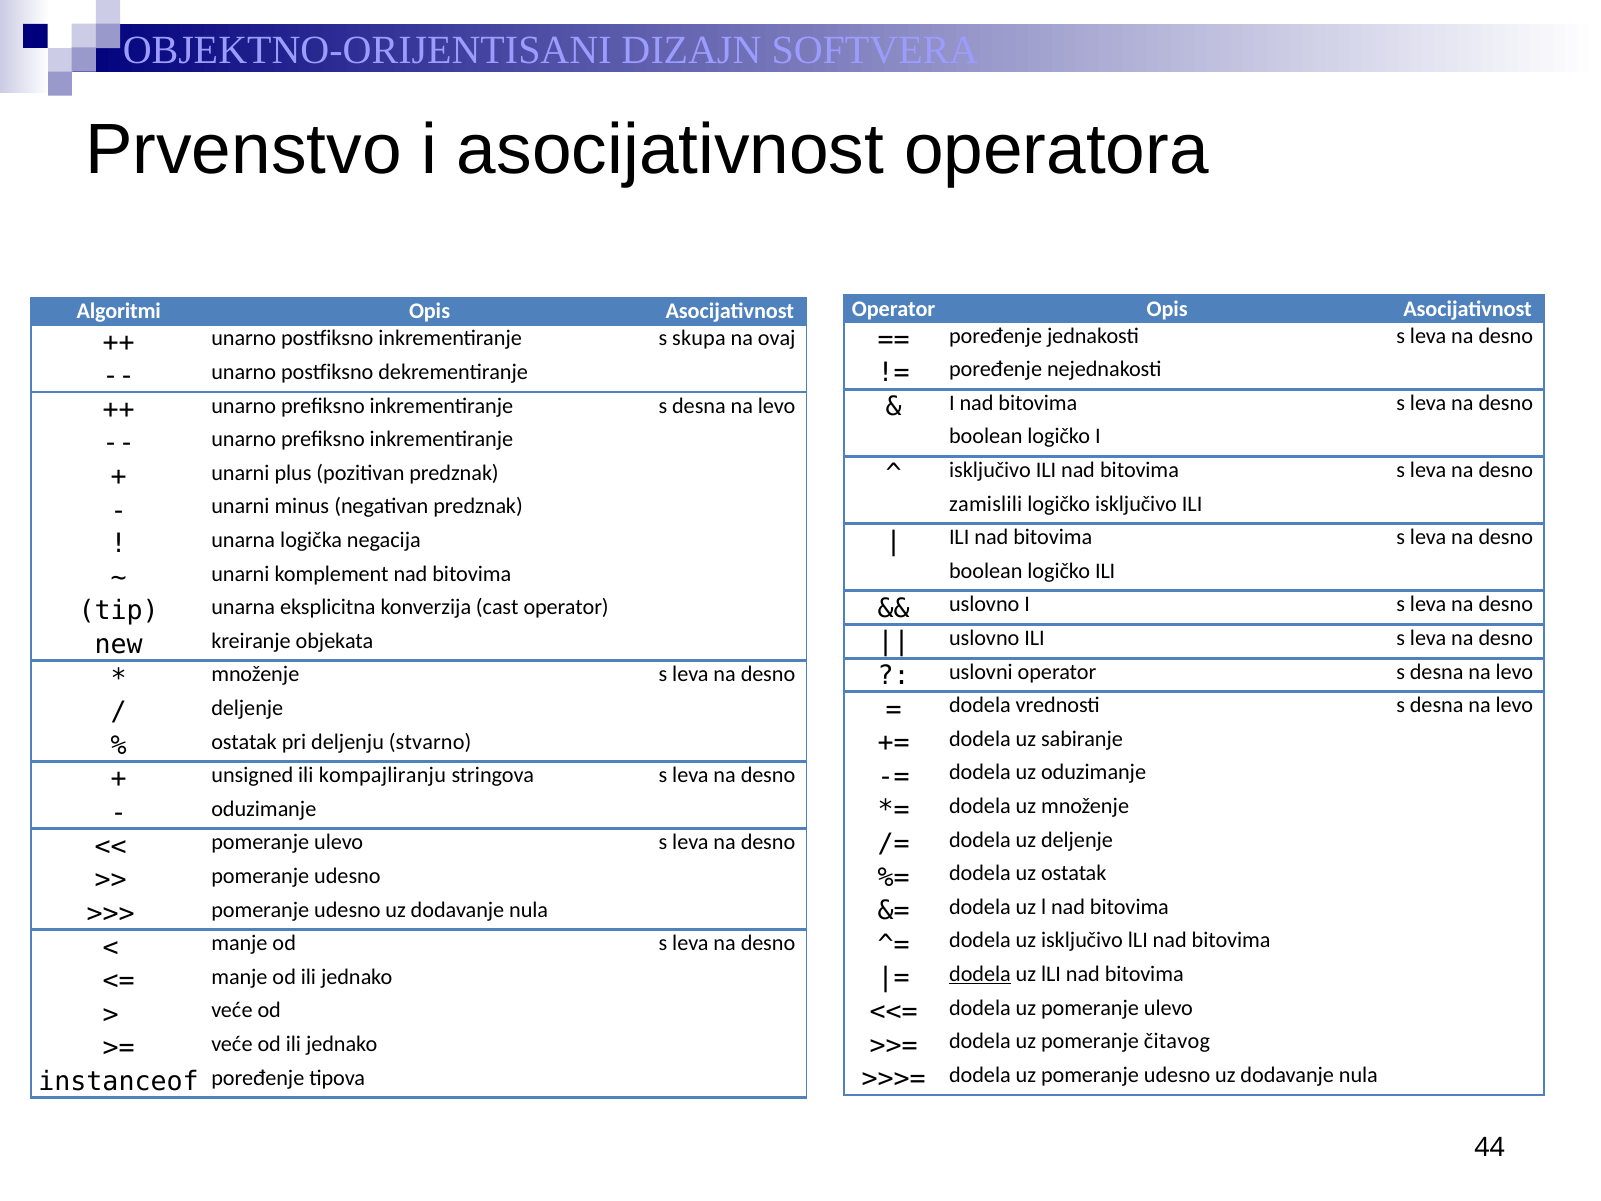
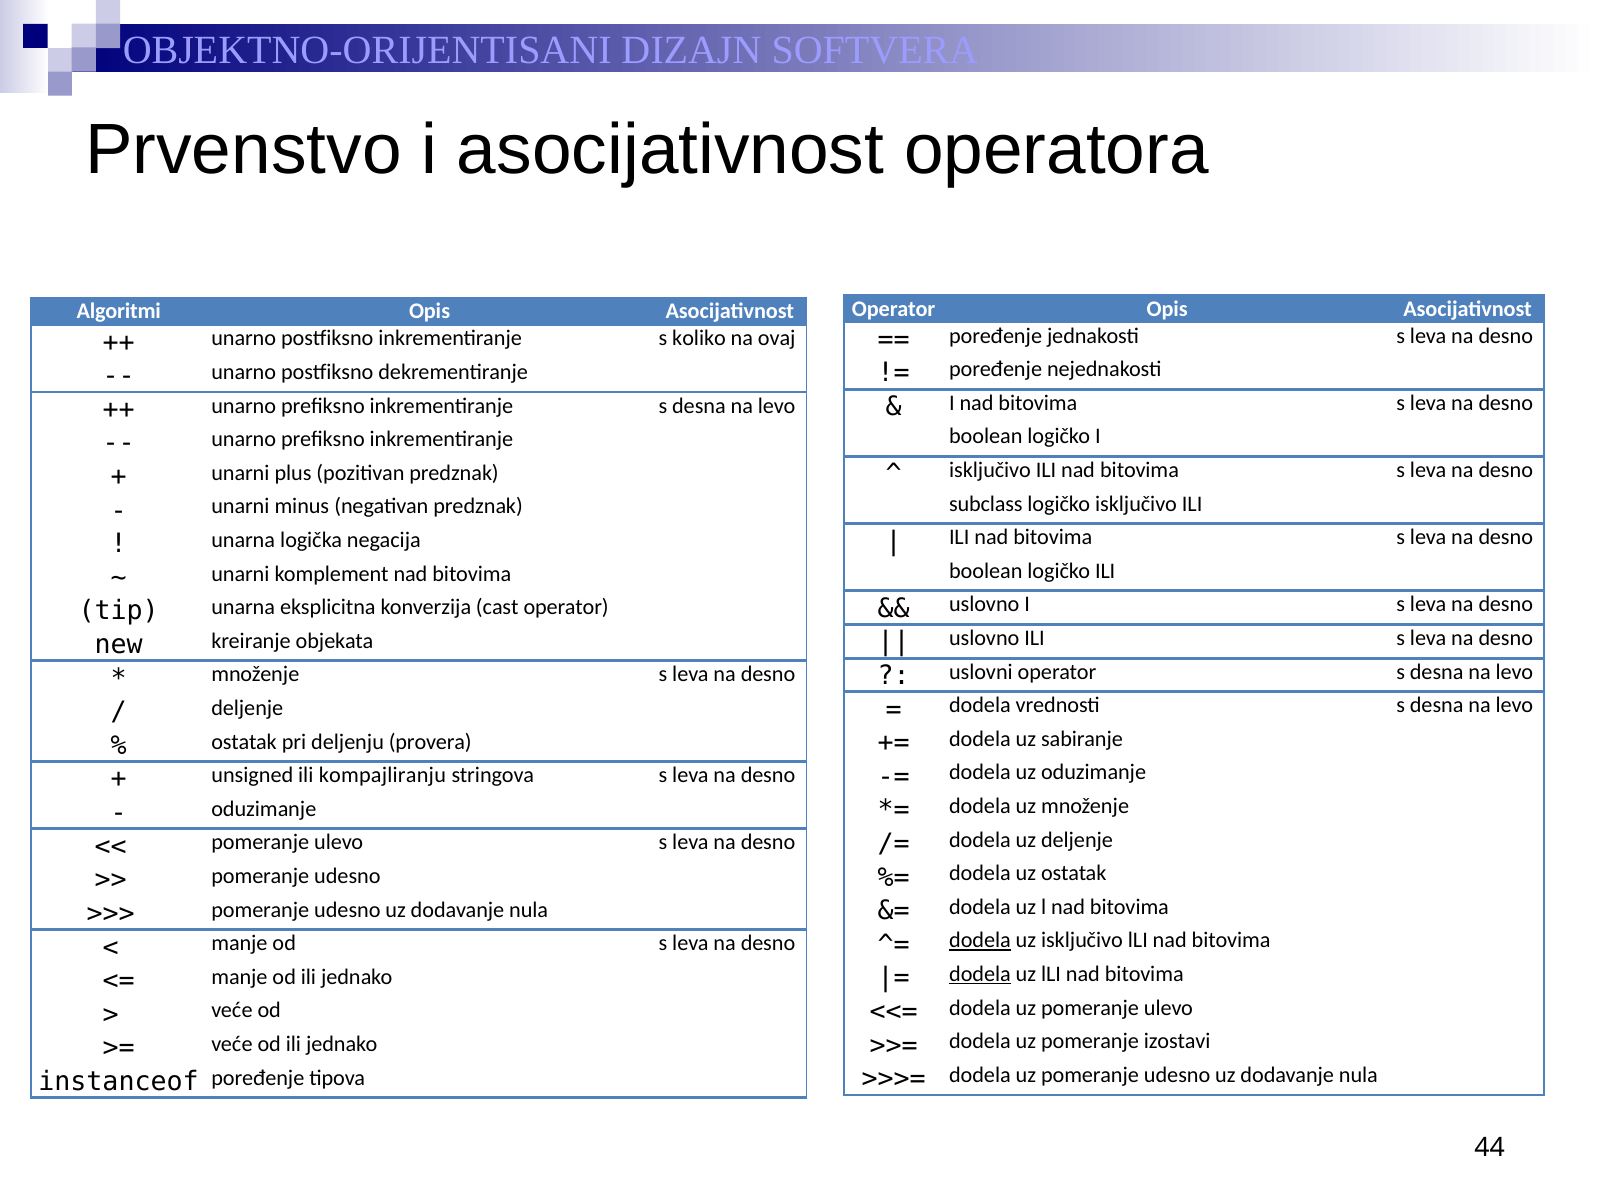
skupa: skupa -> koliko
zamislili: zamislili -> subclass
stvarno: stvarno -> provera
dodela at (980, 940) underline: none -> present
čitavog: čitavog -> izostavi
